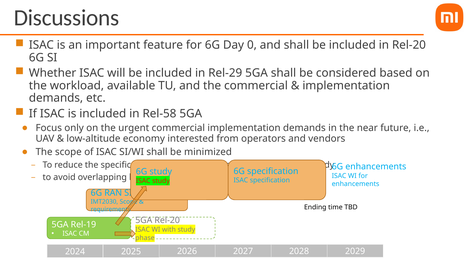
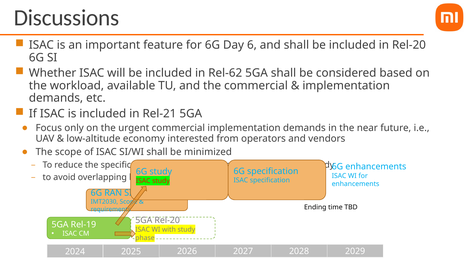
0: 0 -> 6
Rel-29: Rel-29 -> Rel-62
Rel-58: Rel-58 -> Rel-21
